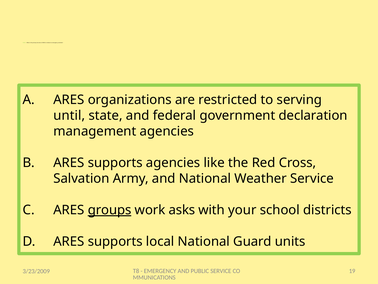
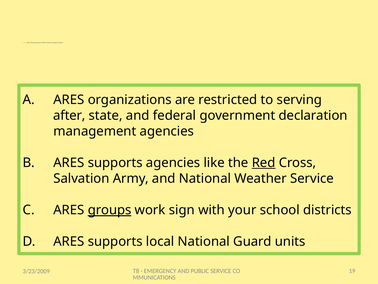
until: until -> after
Red underline: none -> present
asks: asks -> sign
